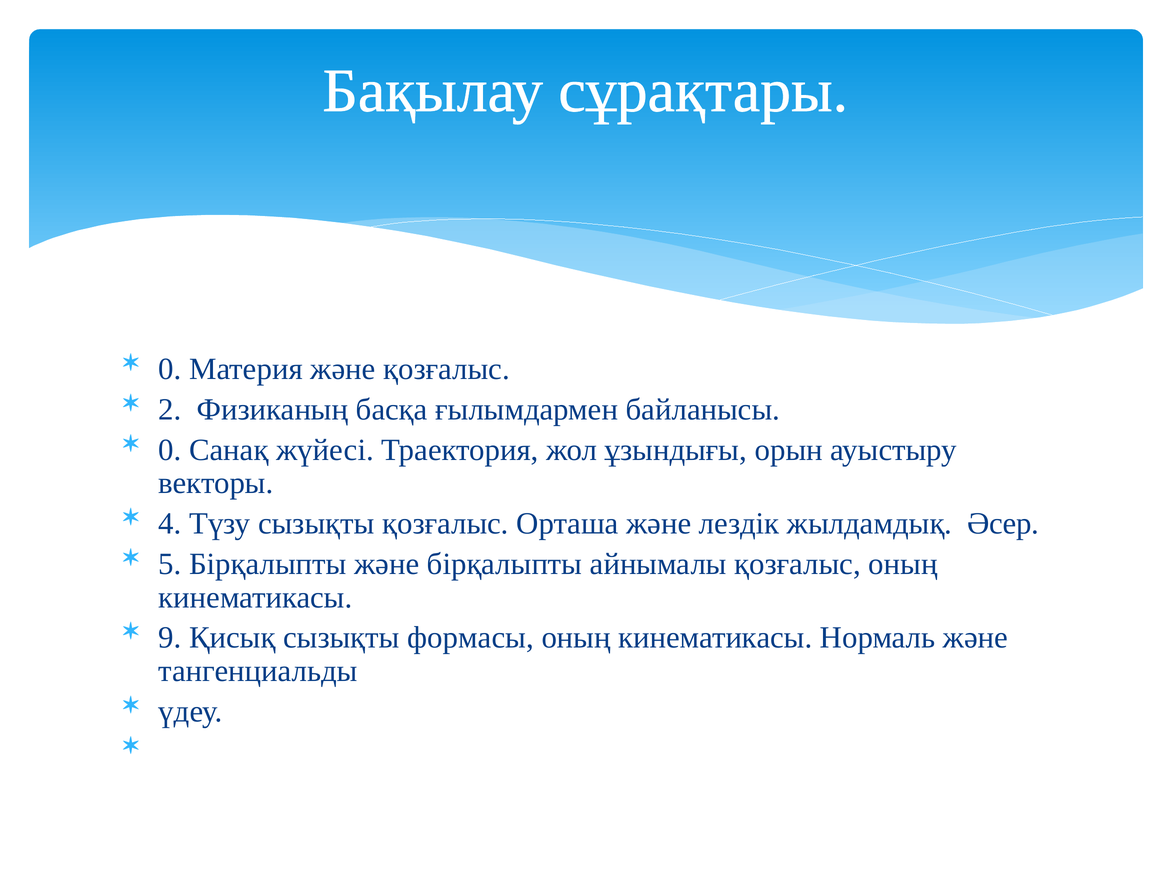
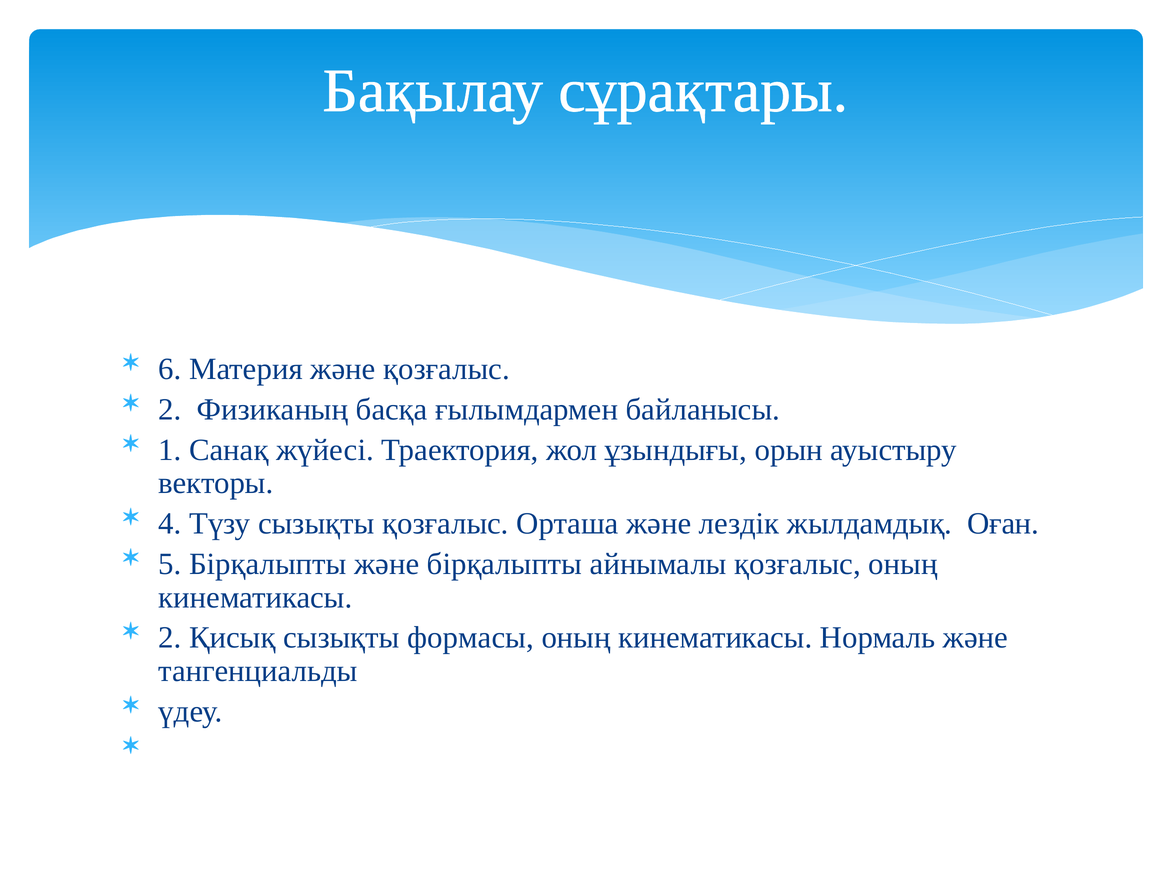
0 at (170, 369): 0 -> 6
0 at (170, 450): 0 -> 1
Әсер: Әсер -> Оған
9 at (170, 638): 9 -> 2
